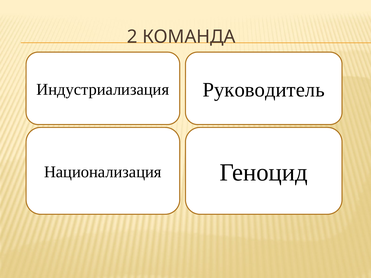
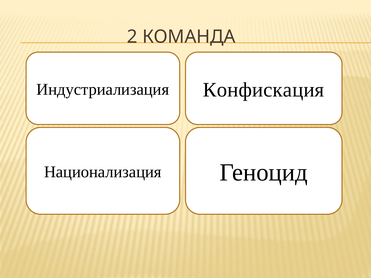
Руководитель: Руководитель -> Конфискация
